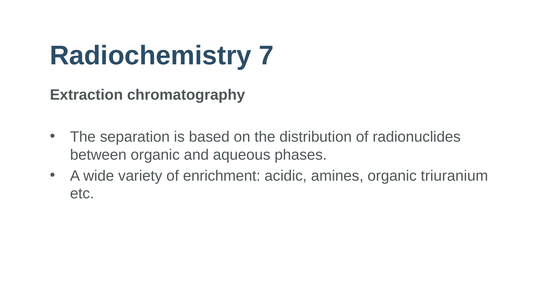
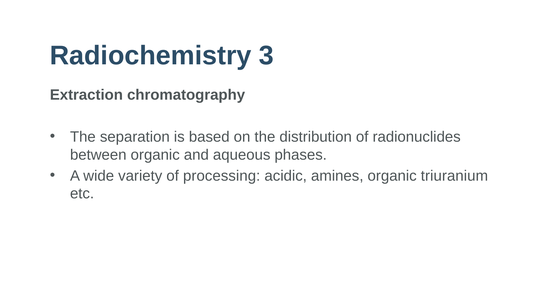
7: 7 -> 3
enrichment: enrichment -> processing
